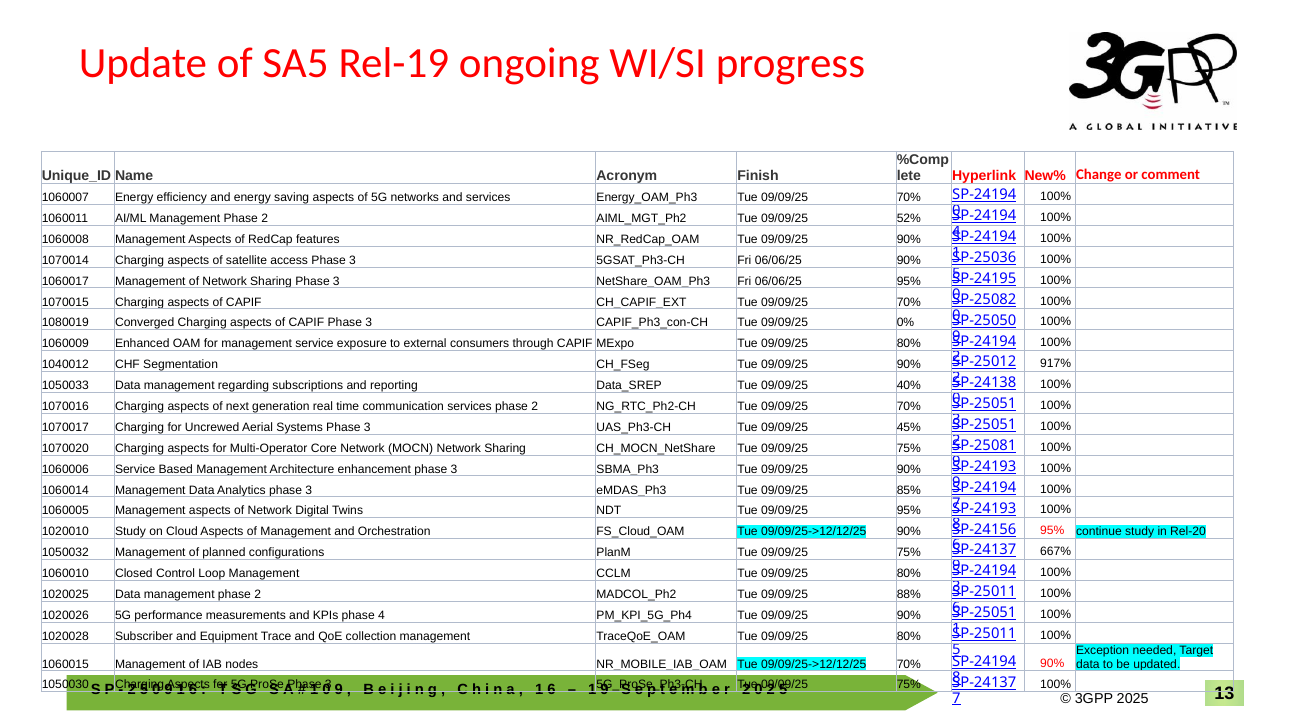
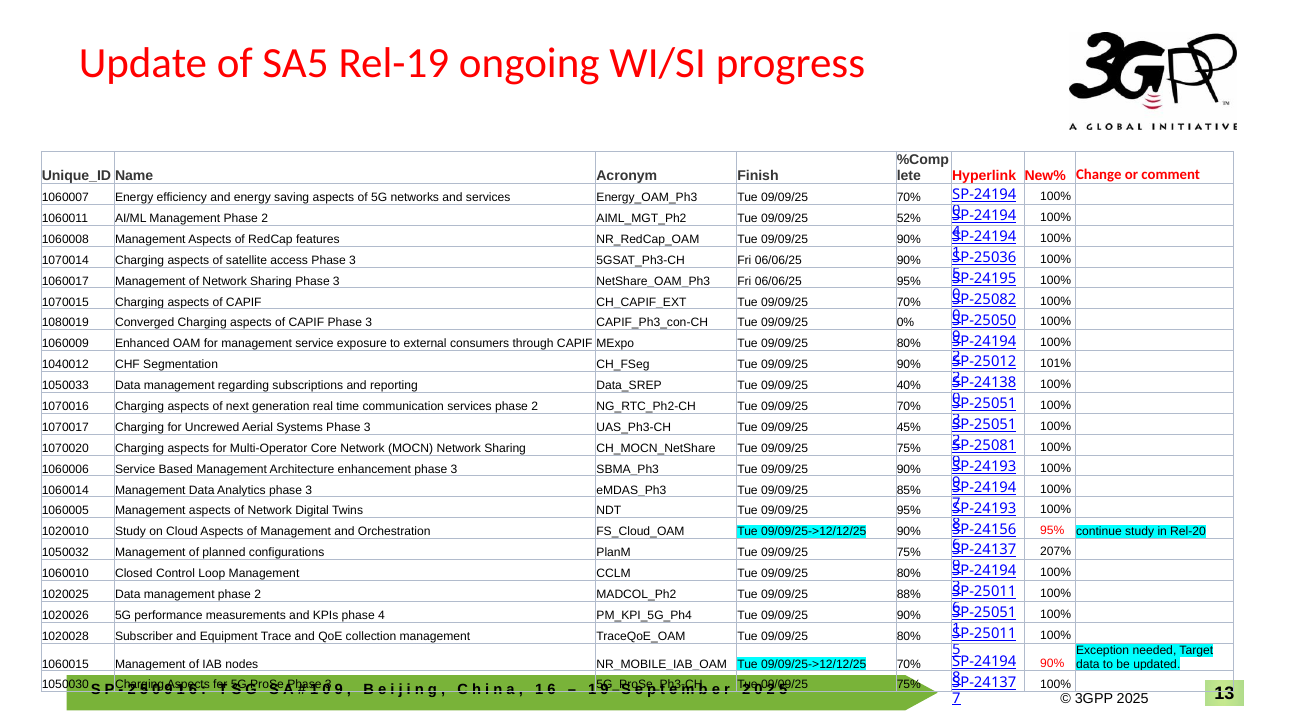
917%: 917% -> 101%
667%: 667% -> 207%
